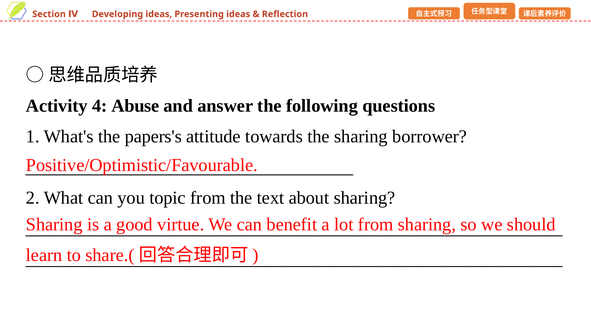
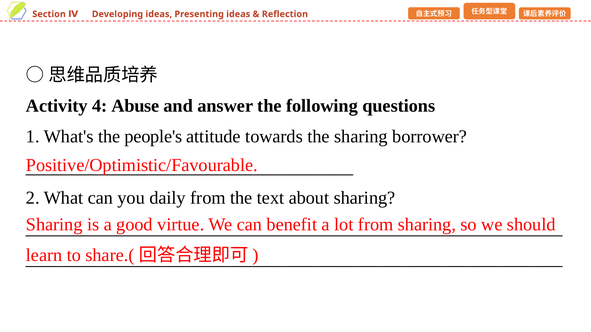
papers's: papers's -> people's
topic: topic -> daily
